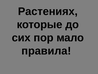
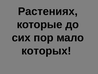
правила: правила -> которых
